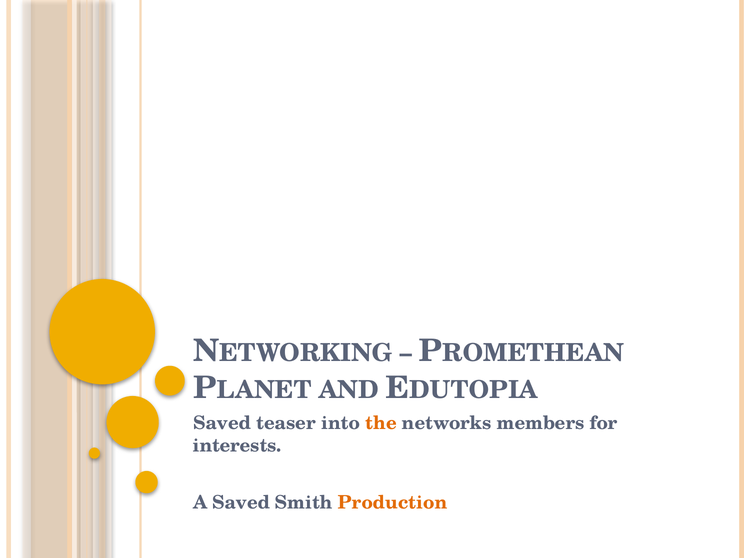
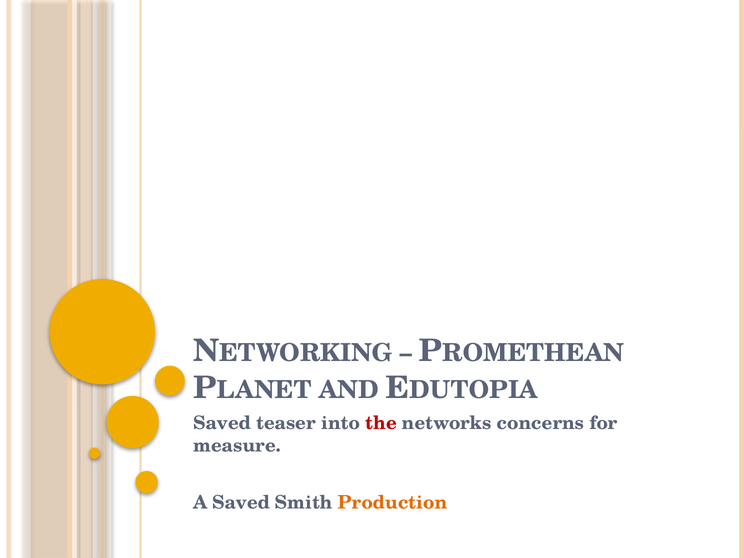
the colour: orange -> red
members: members -> concerns
interests: interests -> measure
